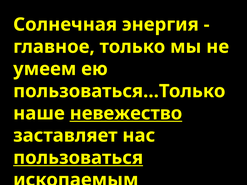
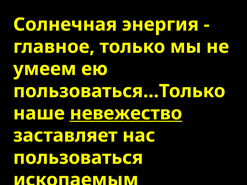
пользоваться underline: present -> none
